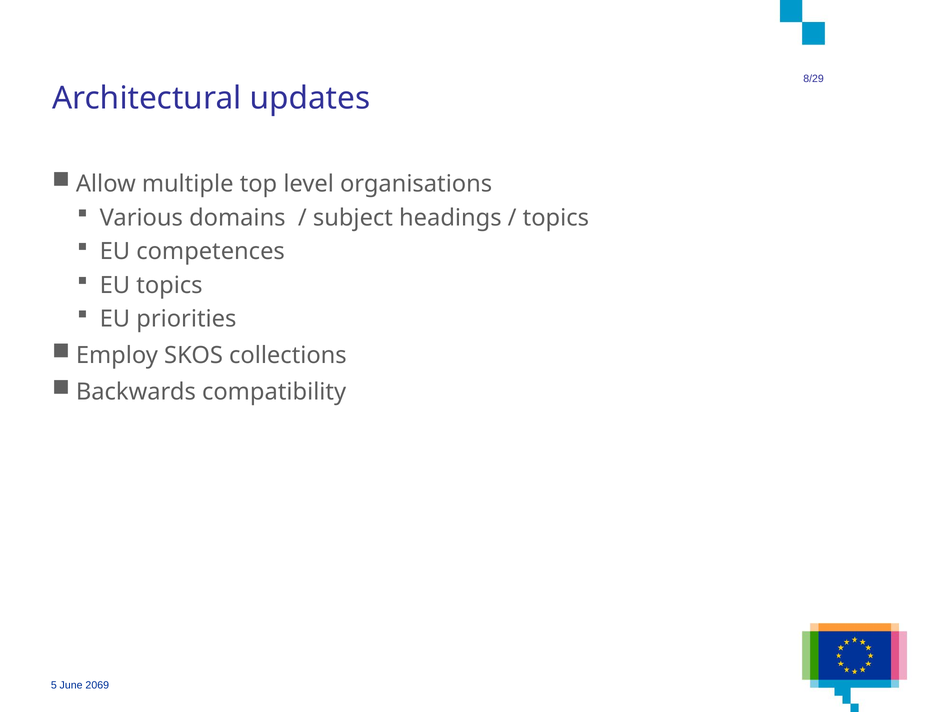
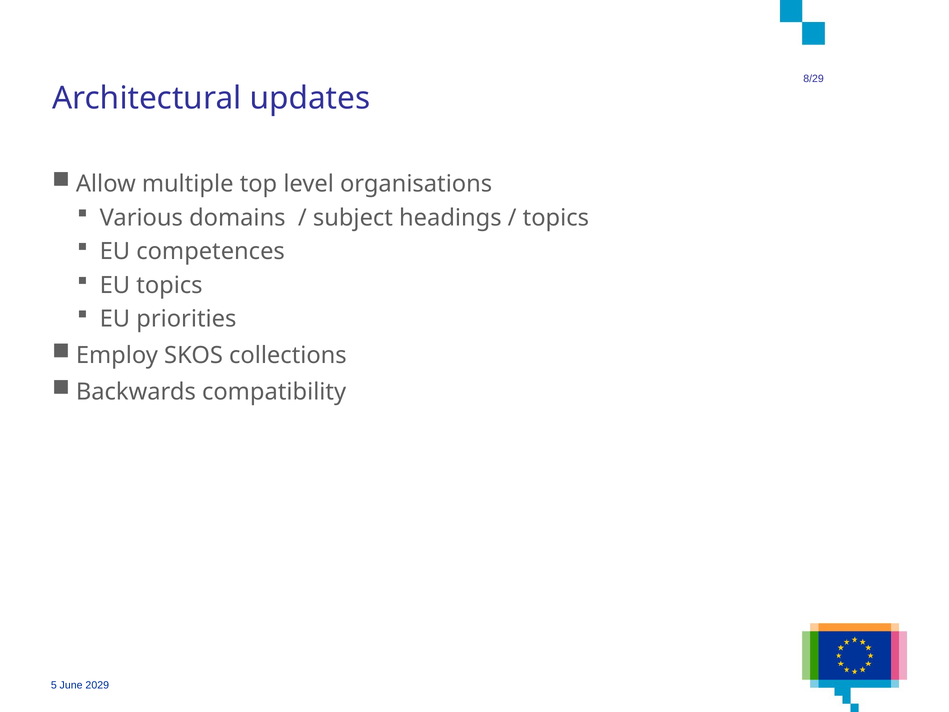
2069: 2069 -> 2029
